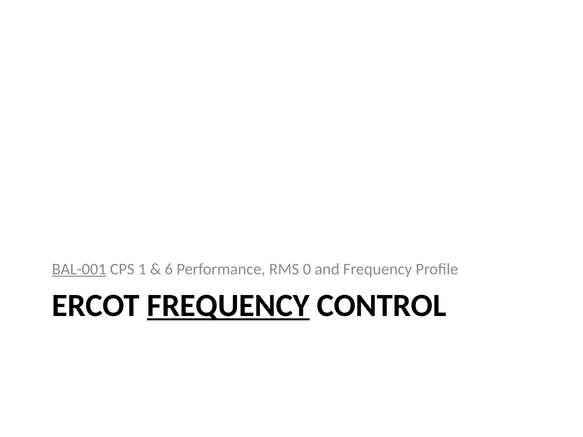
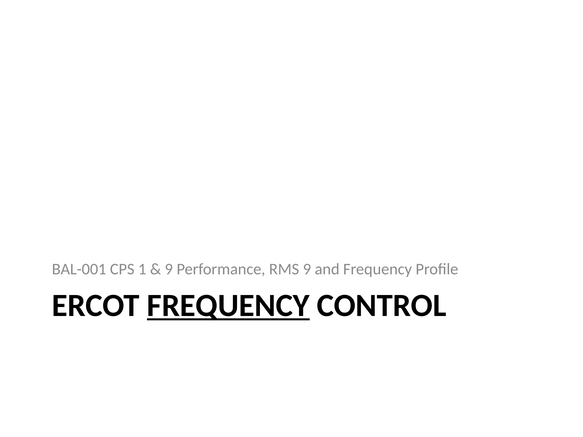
BAL-001 underline: present -> none
6 at (169, 269): 6 -> 9
RMS 0: 0 -> 9
